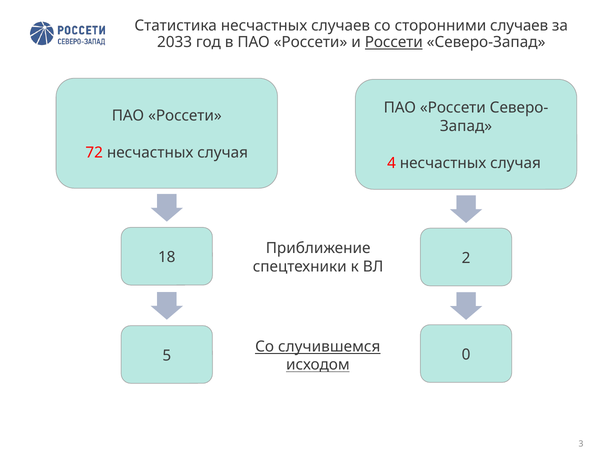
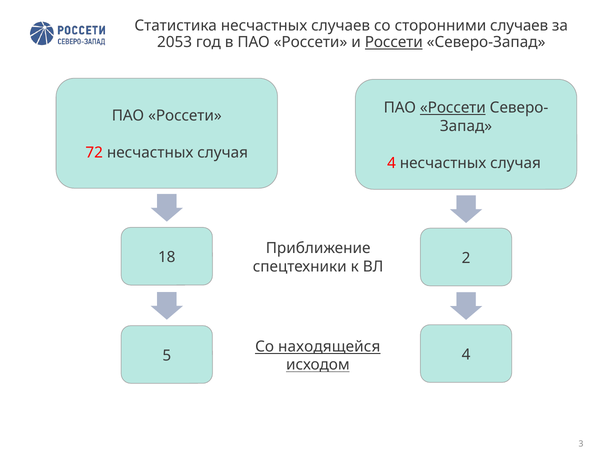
2033: 2033 -> 2053
Россети at (453, 108) underline: none -> present
случившемся: случившемся -> находящейся
5 0: 0 -> 4
